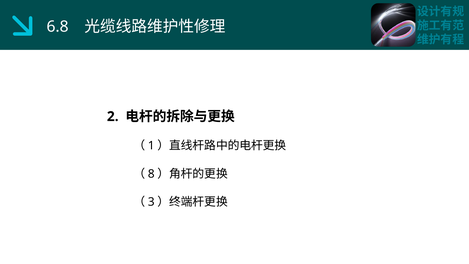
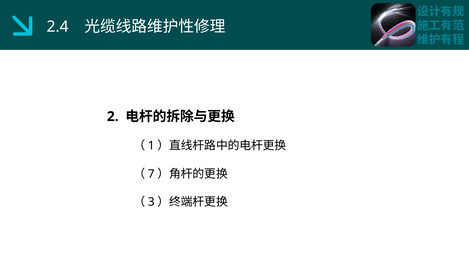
6.8: 6.8 -> 2.4
8: 8 -> 7
